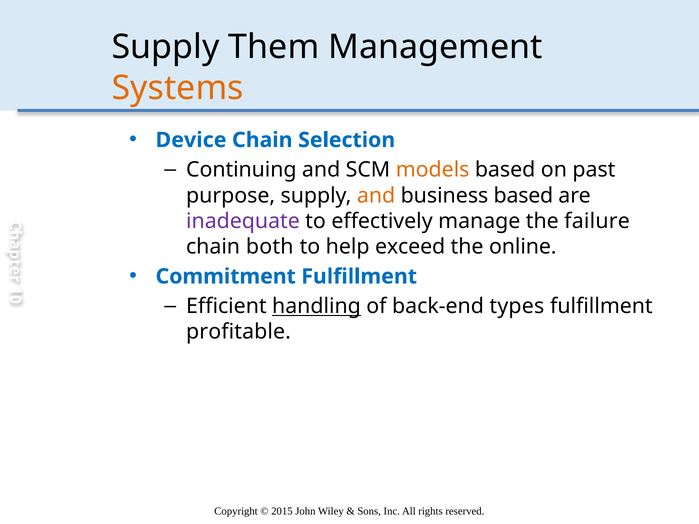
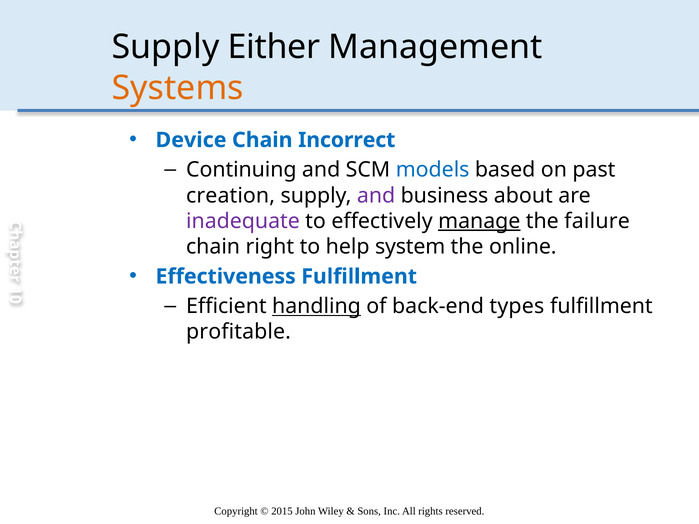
Them: Them -> Either
Selection: Selection -> Incorrect
models colour: orange -> blue
purpose: purpose -> creation
and at (376, 196) colour: orange -> purple
business based: based -> about
manage underline: none -> present
both: both -> right
exceed: exceed -> system
Commitment: Commitment -> Effectiveness
